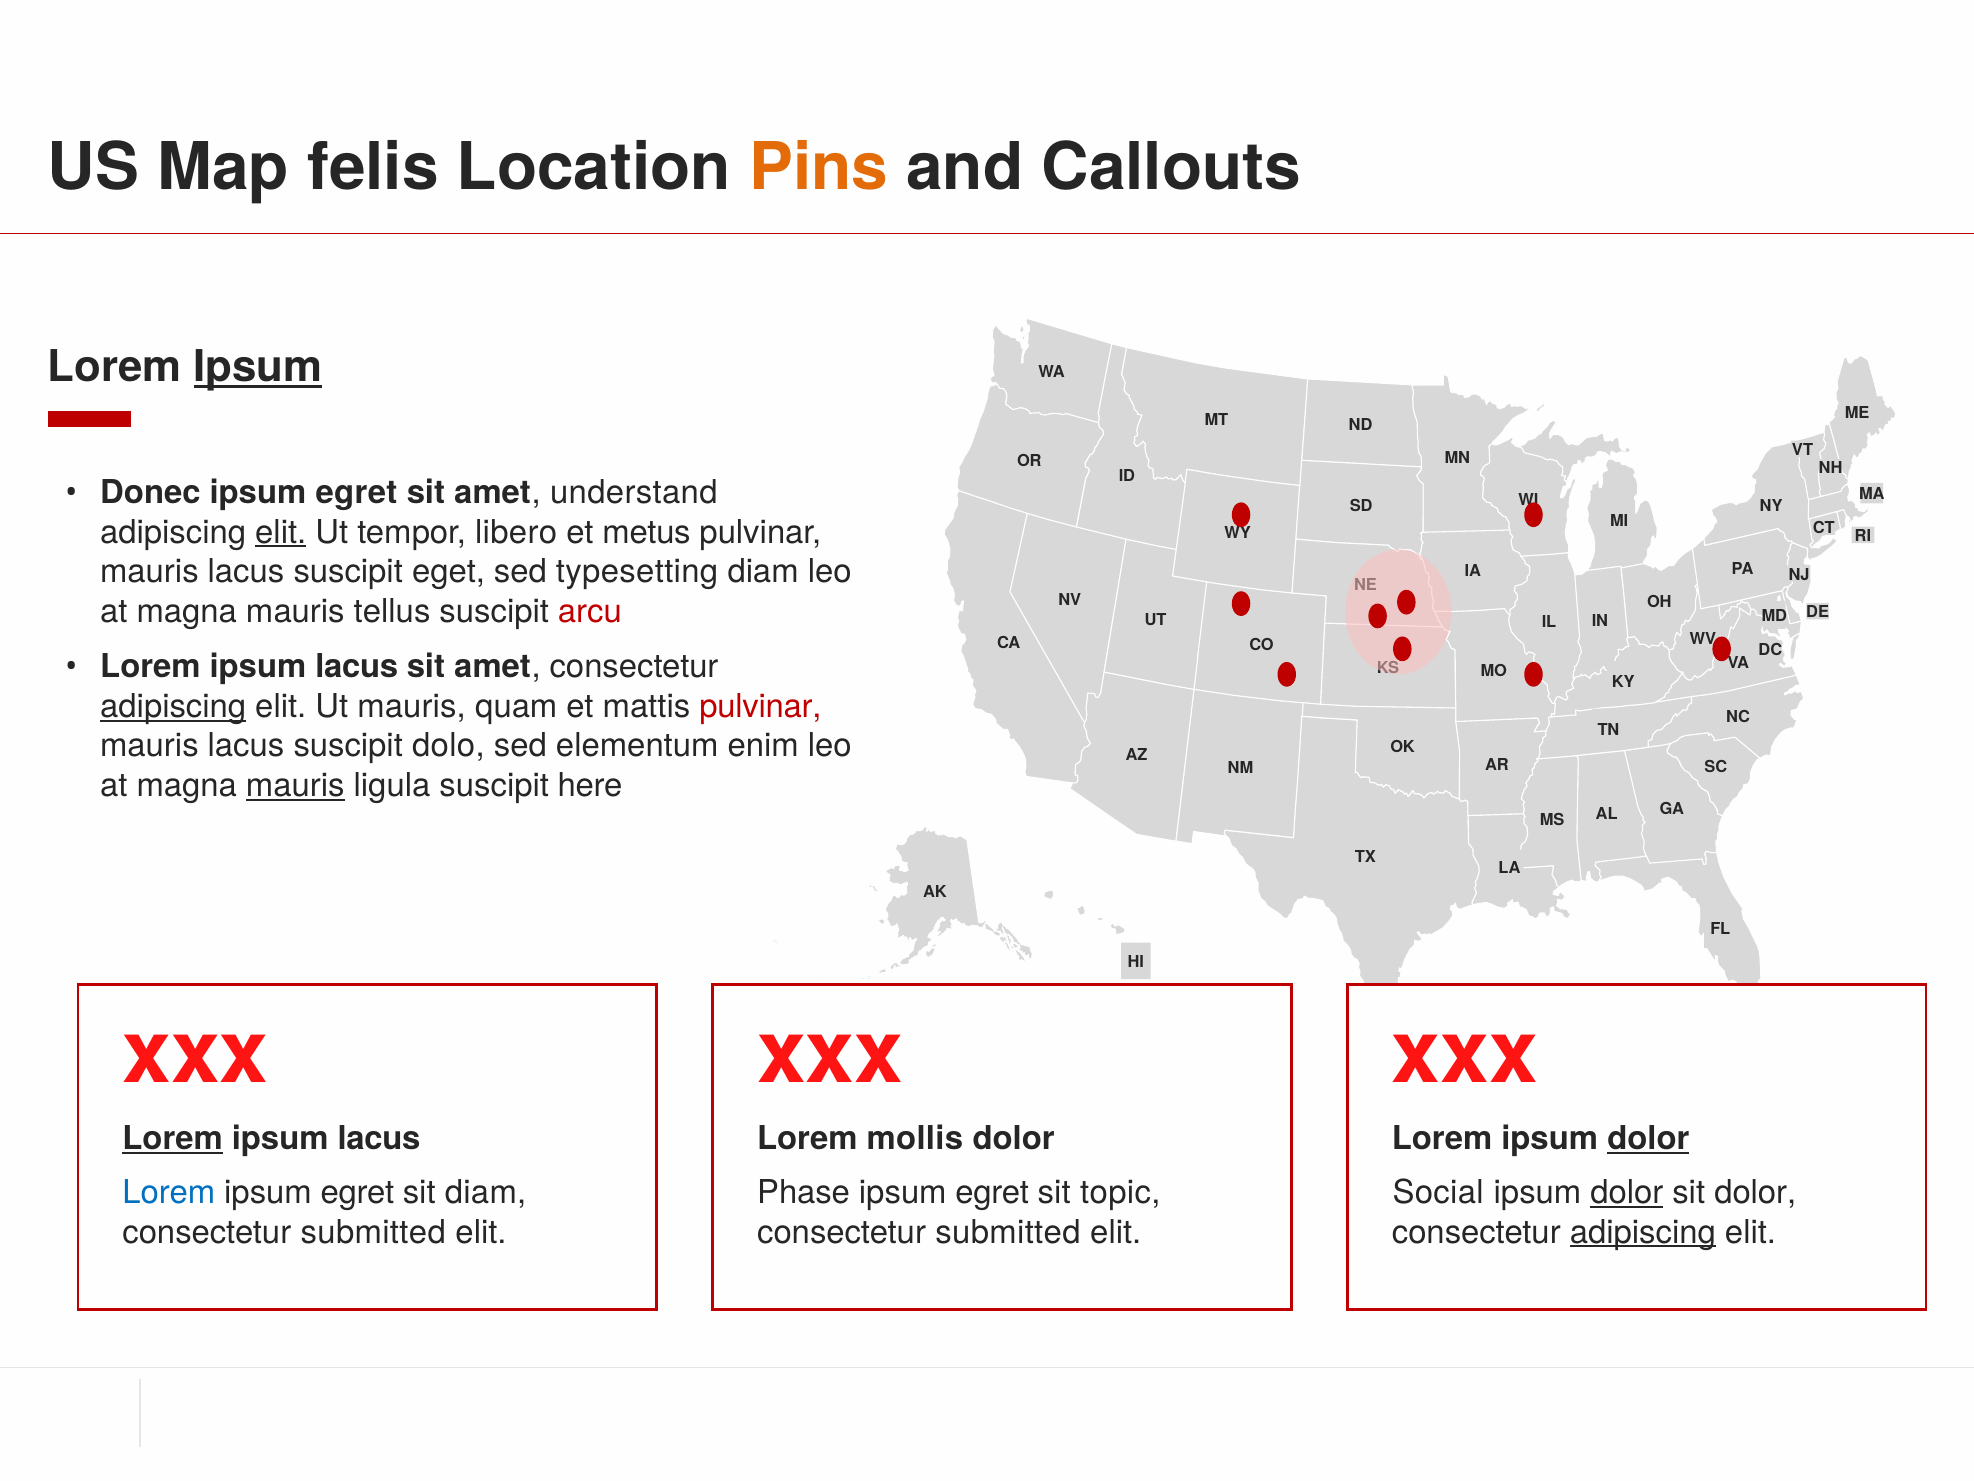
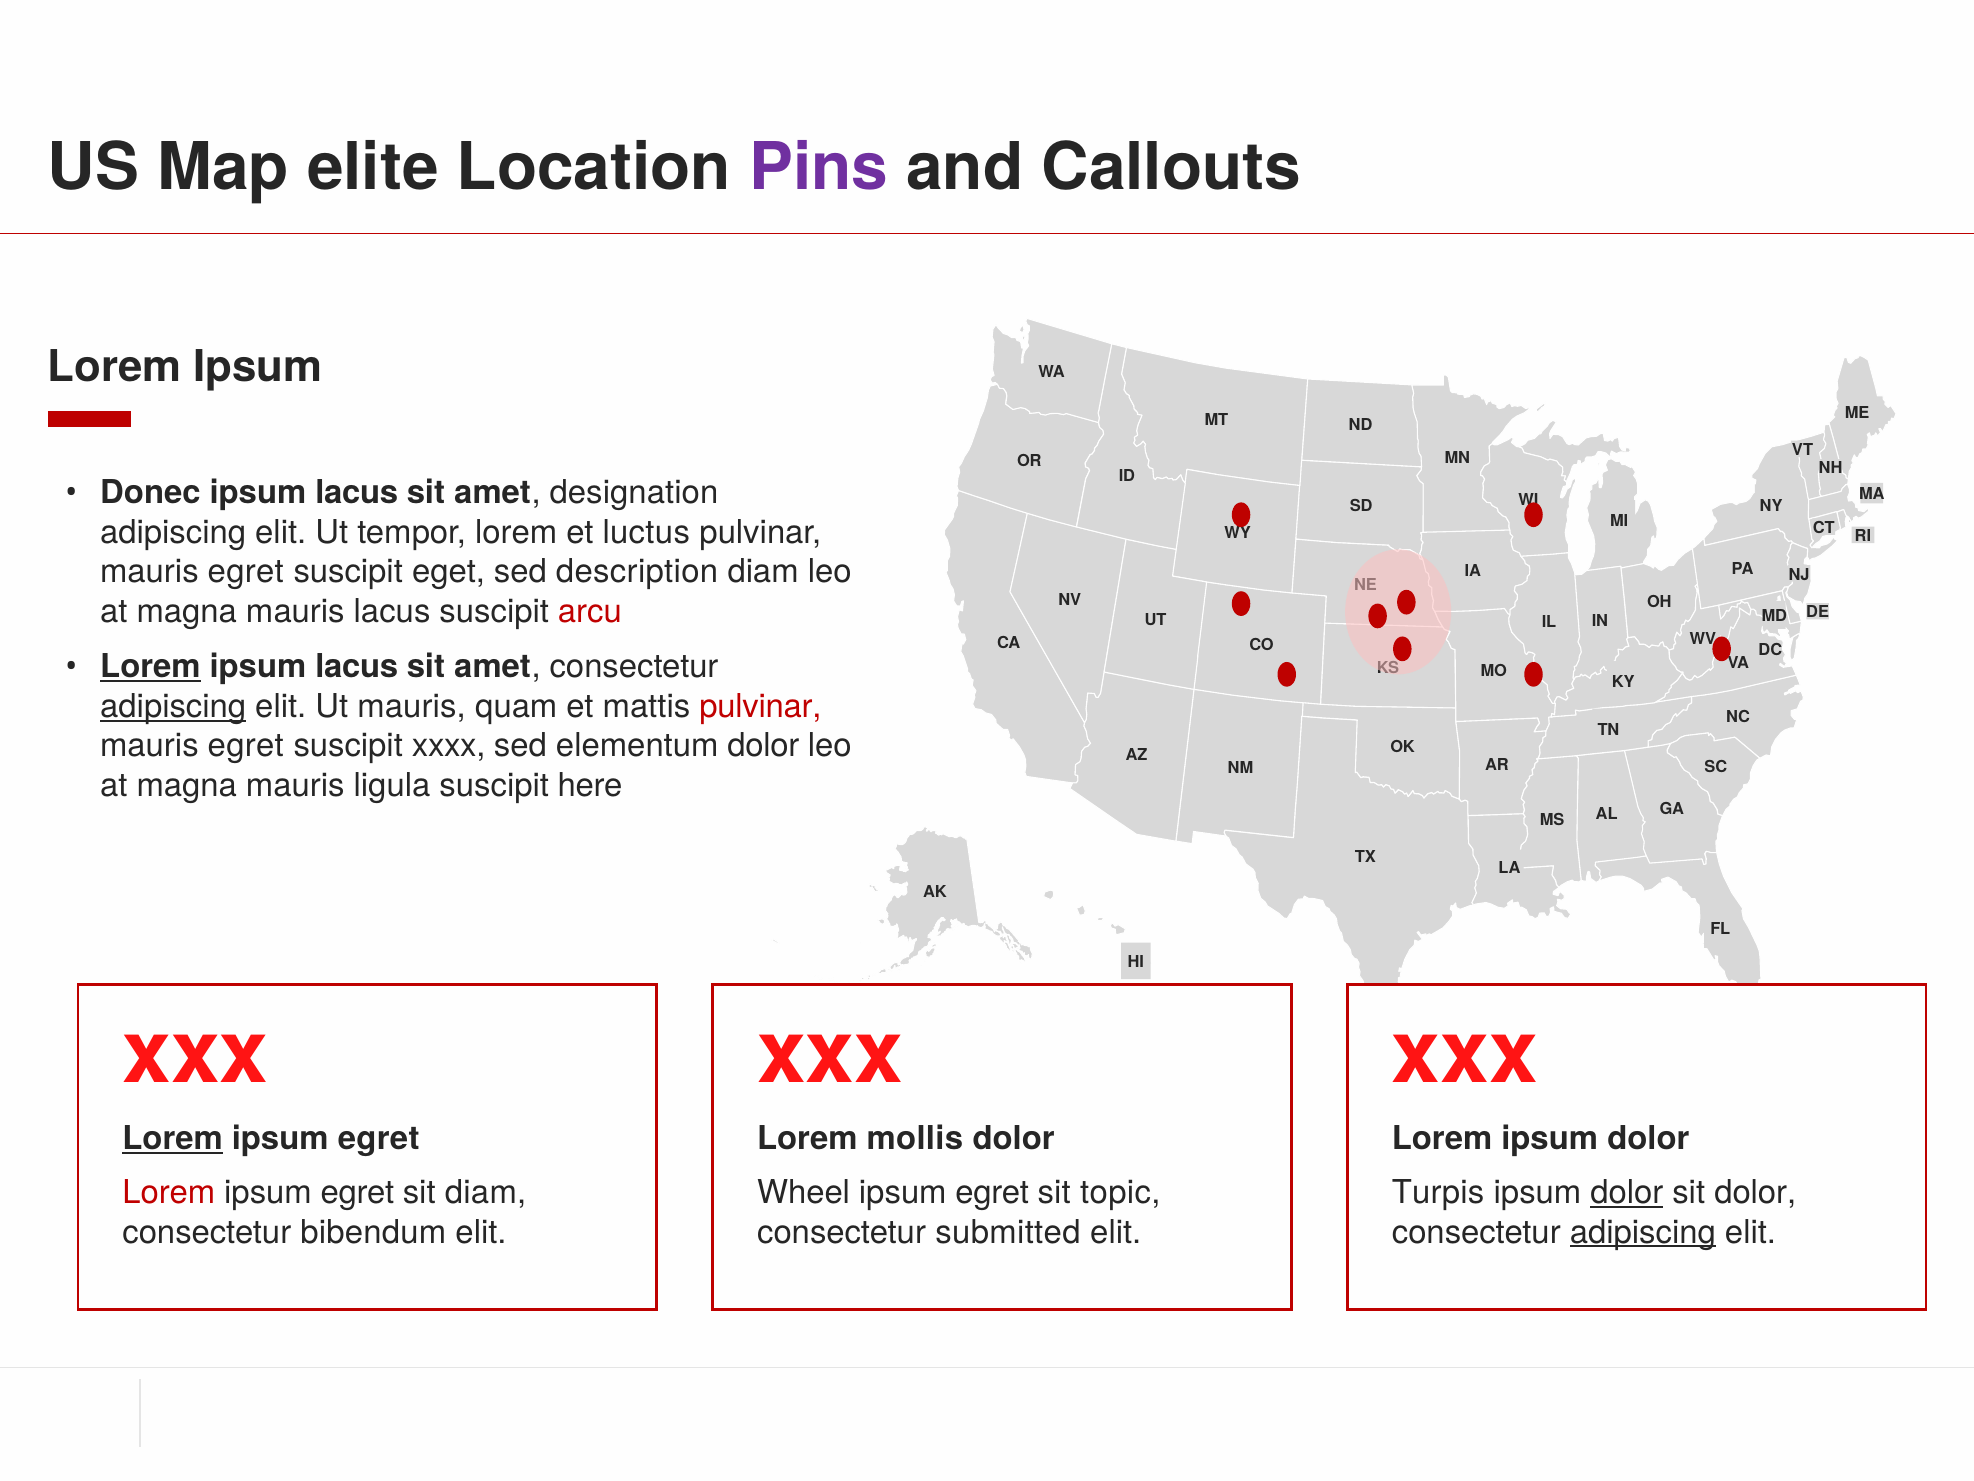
felis: felis -> elite
Pins colour: orange -> purple
Ipsum at (258, 367) underline: present -> none
egret at (356, 493): egret -> lacus
understand: understand -> designation
elit at (281, 532) underline: present -> none
tempor libero: libero -> lorem
metus: metus -> luctus
lacus at (246, 571): lacus -> egret
typesetting: typesetting -> description
mauris tellus: tellus -> lacus
Lorem at (150, 667) underline: none -> present
lacus at (246, 746): lacus -> egret
dolo: dolo -> xxxx
elementum enim: enim -> dolor
mauris at (295, 785) underline: present -> none
lacus at (379, 1138): lacus -> egret
dolor at (1648, 1138) underline: present -> none
Lorem at (169, 1192) colour: blue -> red
Phase: Phase -> Wheel
Social: Social -> Turpis
submitted at (373, 1232): submitted -> bibendum
